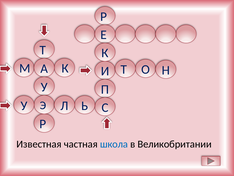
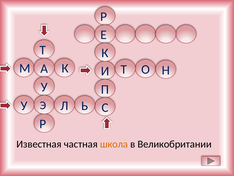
школа colour: blue -> orange
